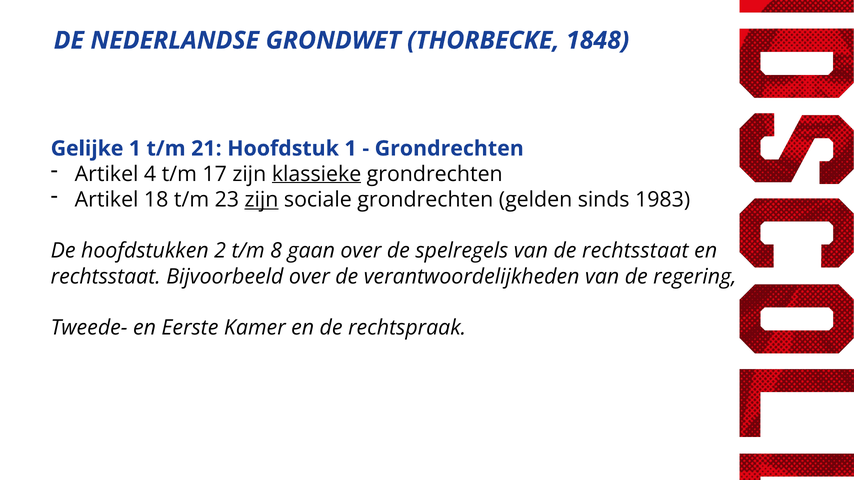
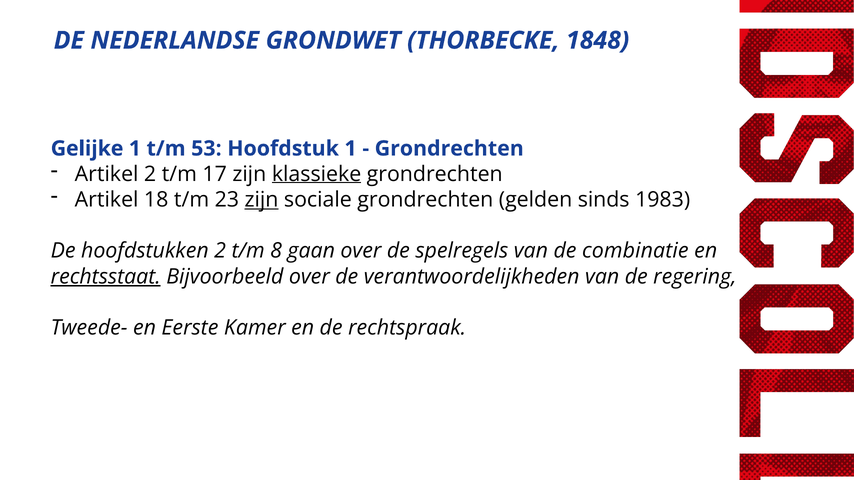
21: 21 -> 53
Artikel 4: 4 -> 2
de rechtsstaat: rechtsstaat -> combinatie
rechtsstaat at (106, 277) underline: none -> present
